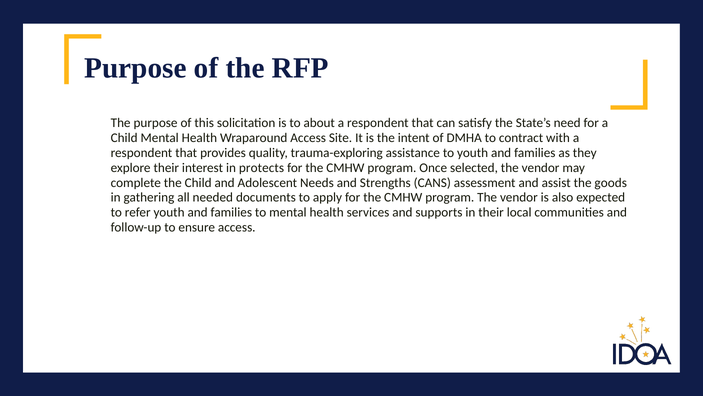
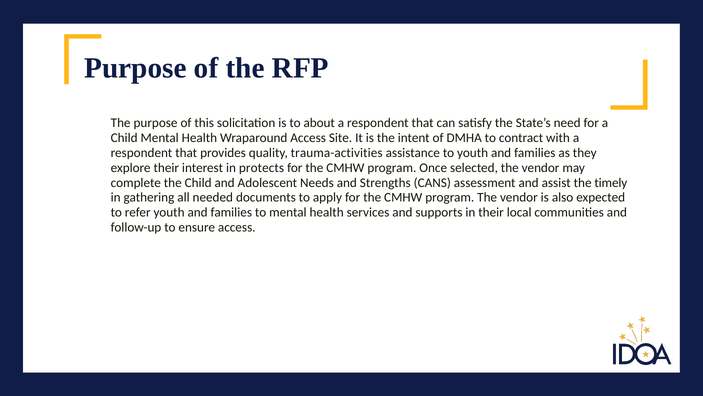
trauma-exploring: trauma-exploring -> trauma-activities
goods: goods -> timely
